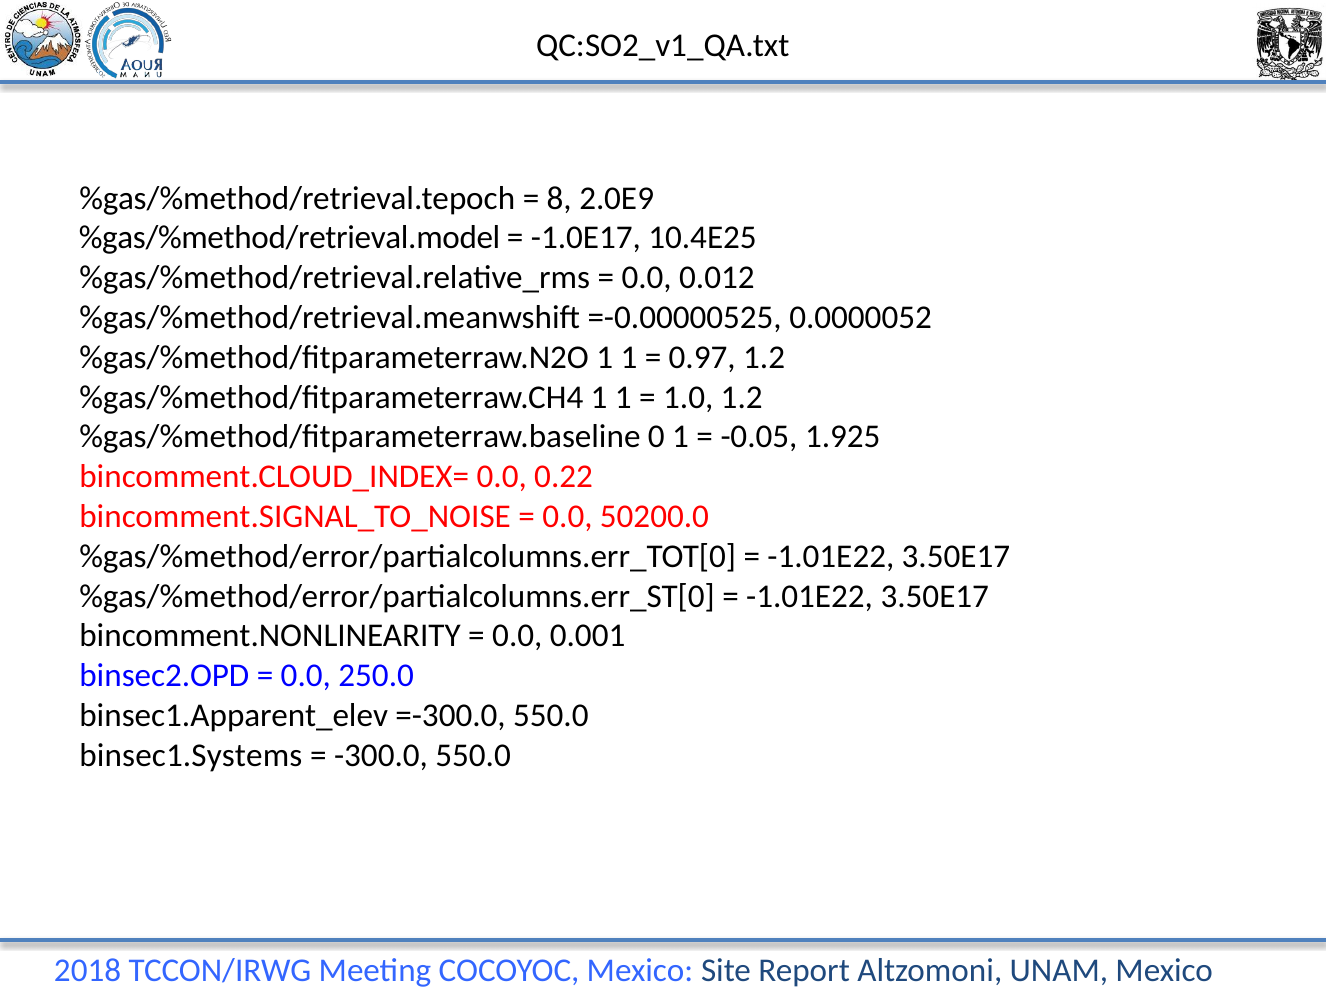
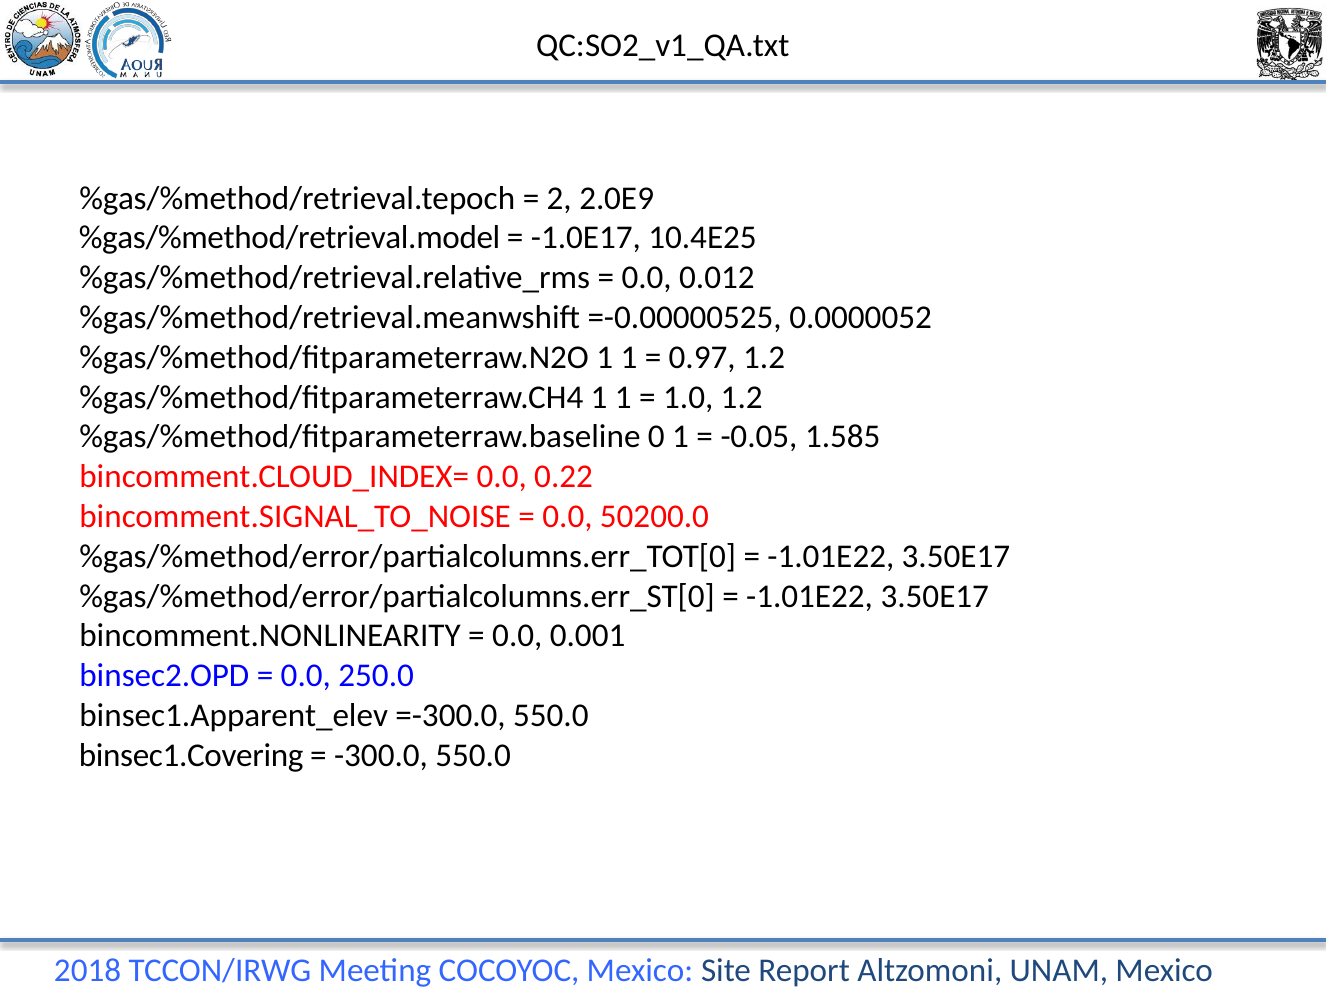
8: 8 -> 2
1.925: 1.925 -> 1.585
binsec1.Systems: binsec1.Systems -> binsec1.Covering
